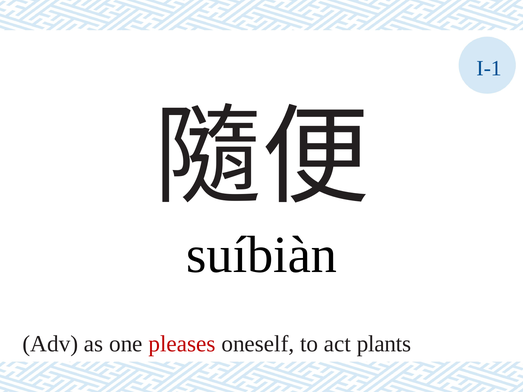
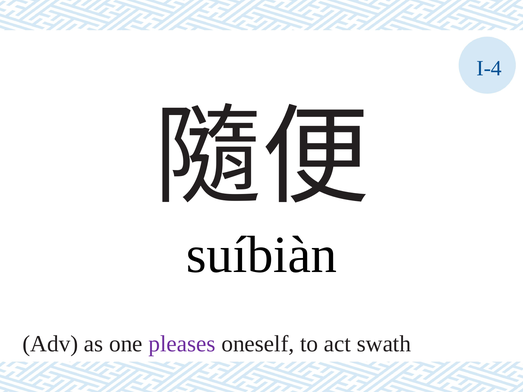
I-1: I-1 -> I-4
pleases colour: red -> purple
plants: plants -> swath
